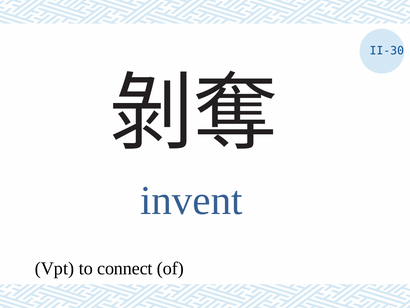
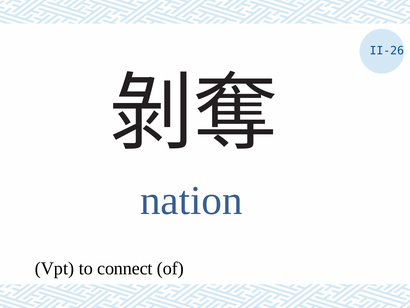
II-30: II-30 -> II-26
invent: invent -> nation
